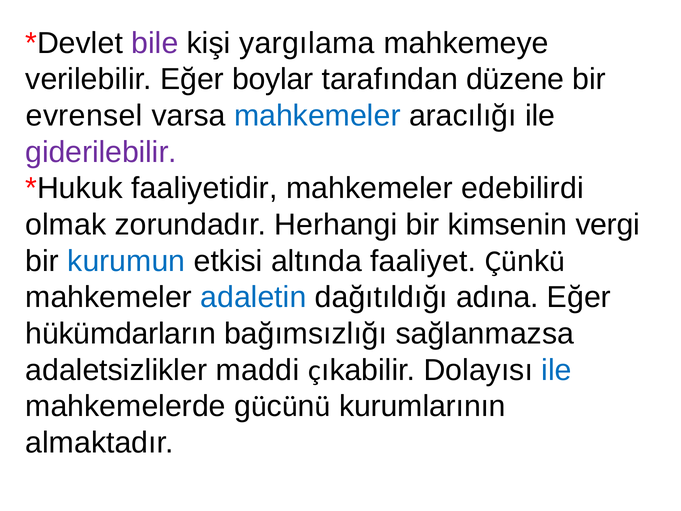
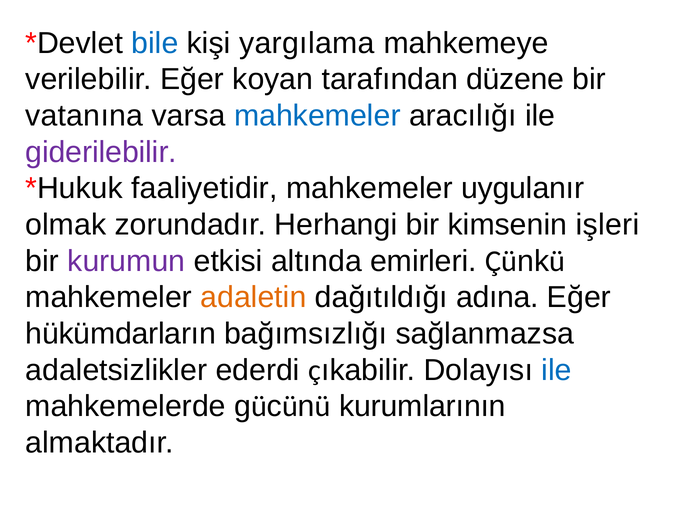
bile colour: purple -> blue
boylar: boylar -> koyan
evrensel: evrensel -> vatanına
edebilirdi: edebilirdi -> uygulanır
vergi: vergi -> işleri
kurumun colour: blue -> purple
faaliyet: faaliyet -> emirleri
adaletin colour: blue -> orange
maddi: maddi -> ederdi
